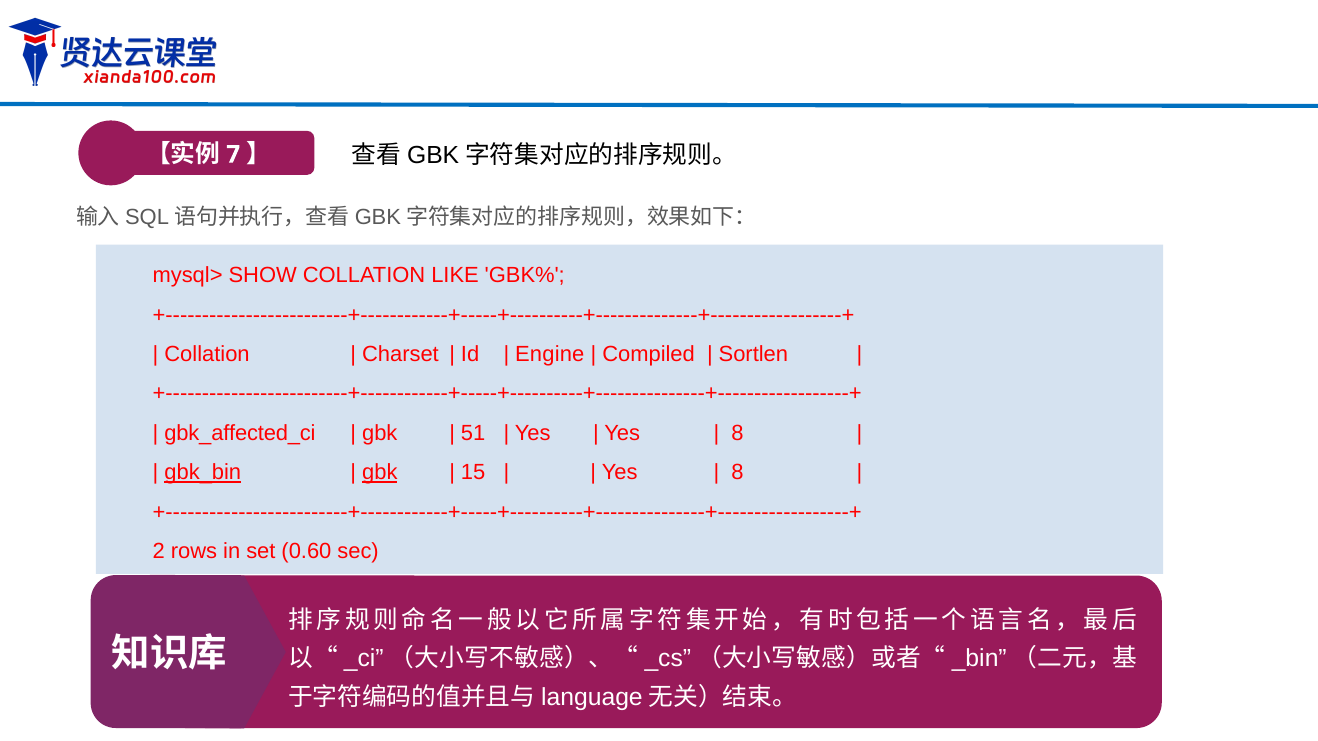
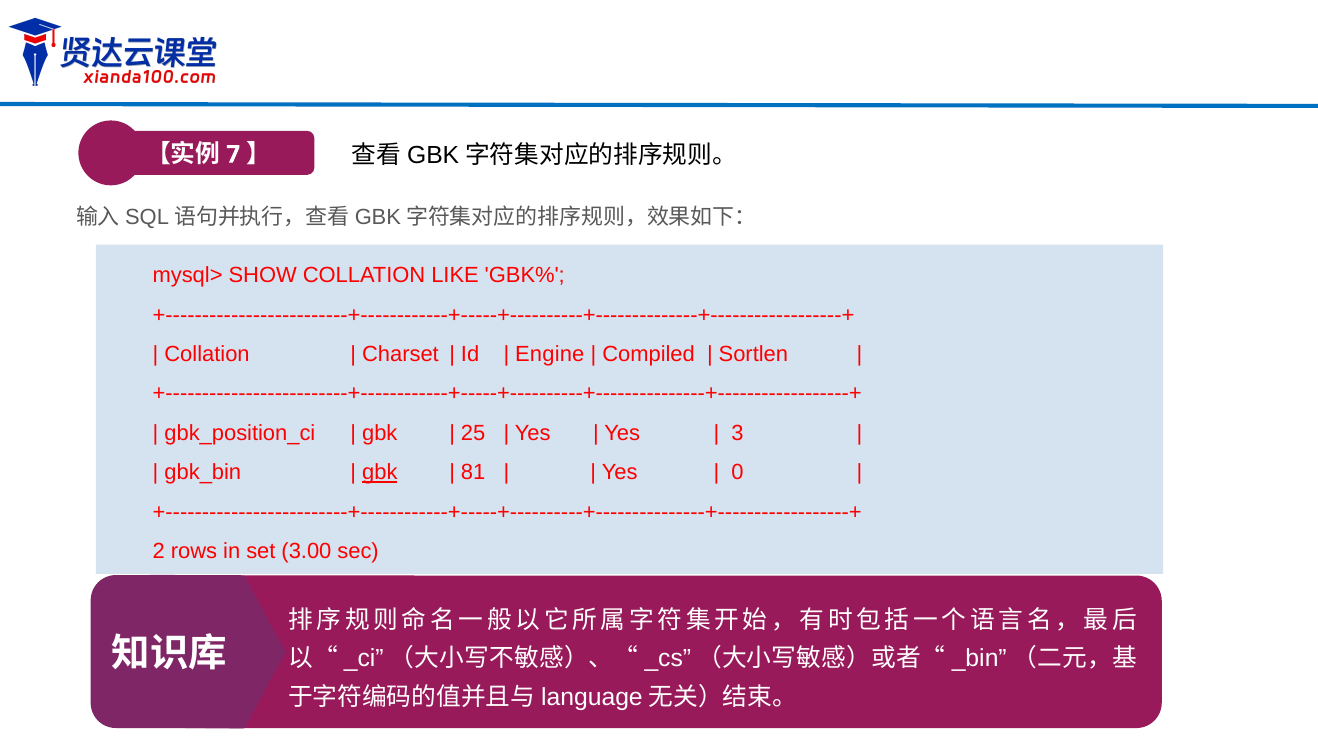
gbk_affected_ci: gbk_affected_ci -> gbk_position_ci
51: 51 -> 25
8 at (737, 433): 8 -> 3
gbk_bin underline: present -> none
15: 15 -> 81
8 at (737, 473): 8 -> 0
0.60: 0.60 -> 3.00
